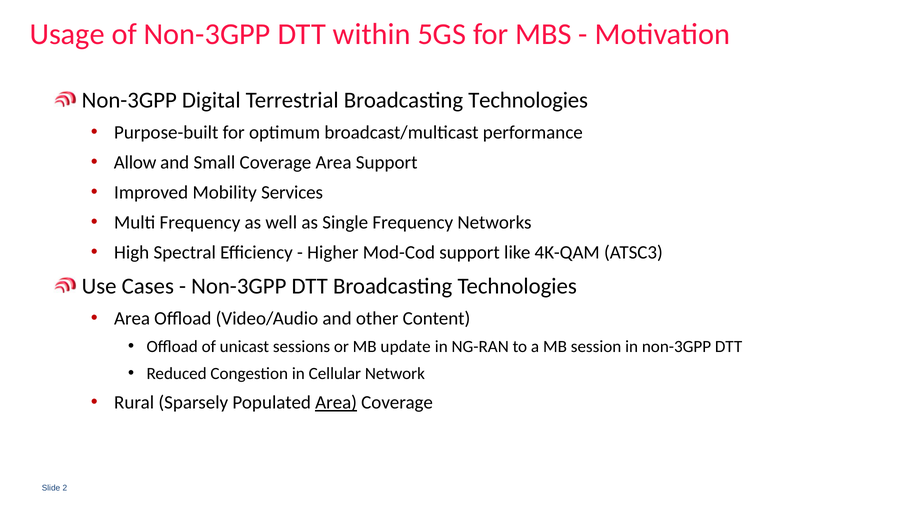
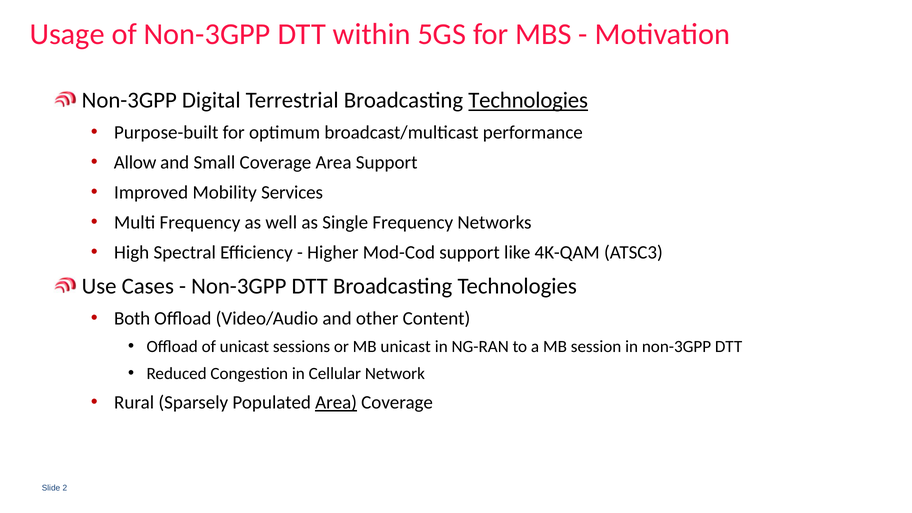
Technologies at (528, 100) underline: none -> present
Area at (132, 318): Area -> Both
MB update: update -> unicast
